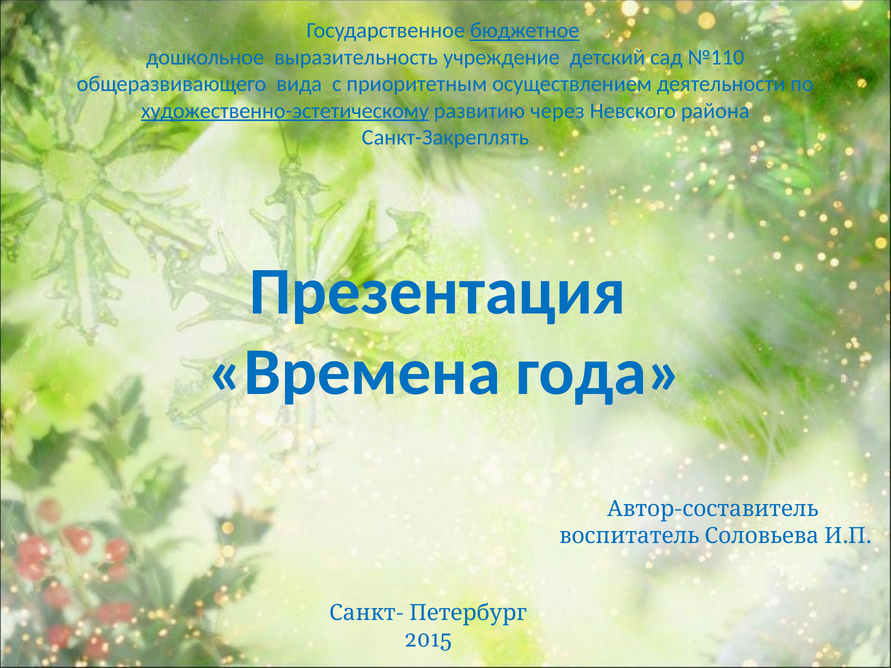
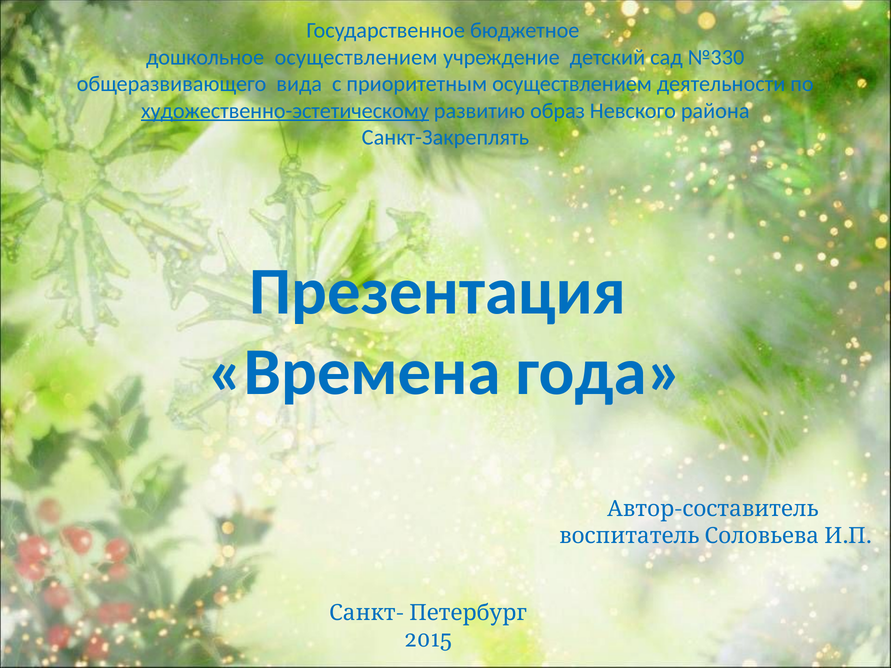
бюджетное underline: present -> none
дошкольное выразительность: выразительность -> осуществлением
№110: №110 -> №330
через: через -> образ
